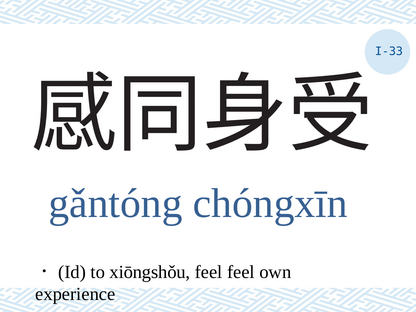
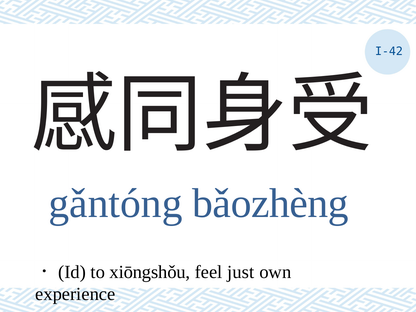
I-33: I-33 -> I-42
chóngxīn: chóngxīn -> bǎozhèng
feel feel: feel -> just
